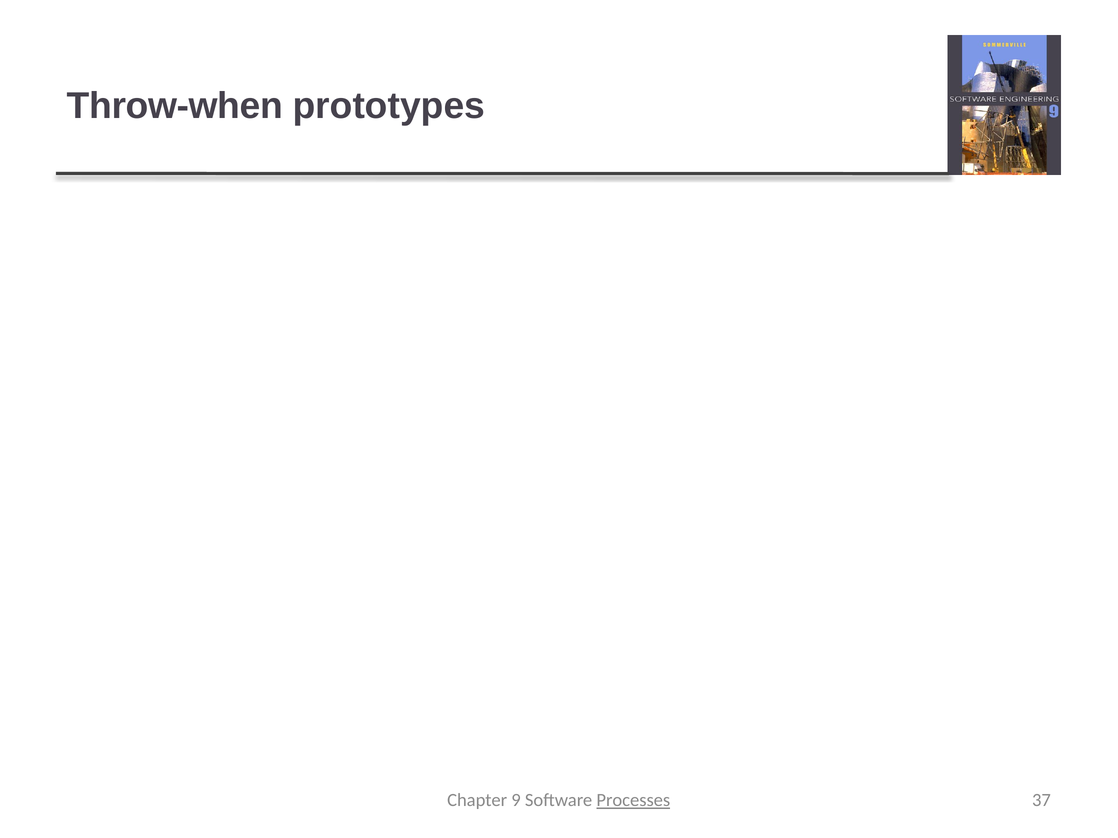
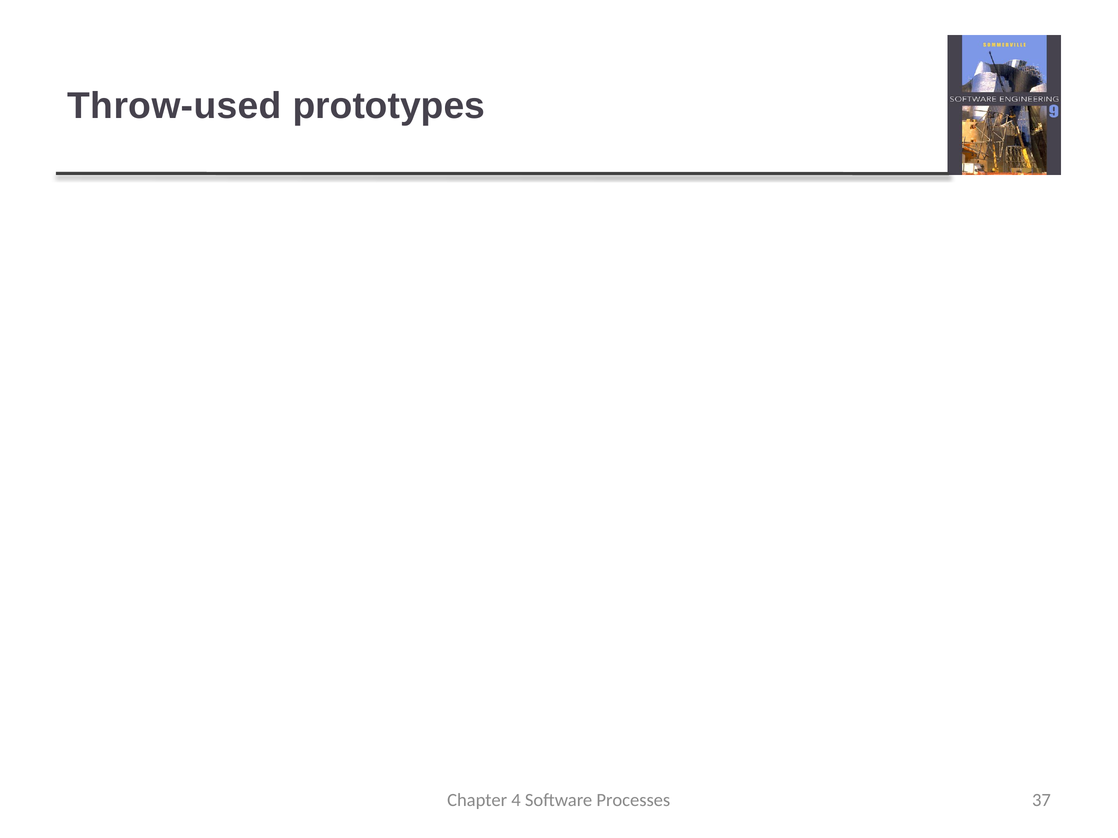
Throw-when: Throw-when -> Throw-used
9: 9 -> 4
Processes underline: present -> none
